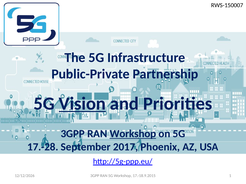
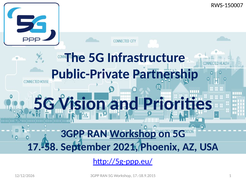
Vision underline: present -> none
17.-28: 17.-28 -> 17.-58
2017: 2017 -> 2021
